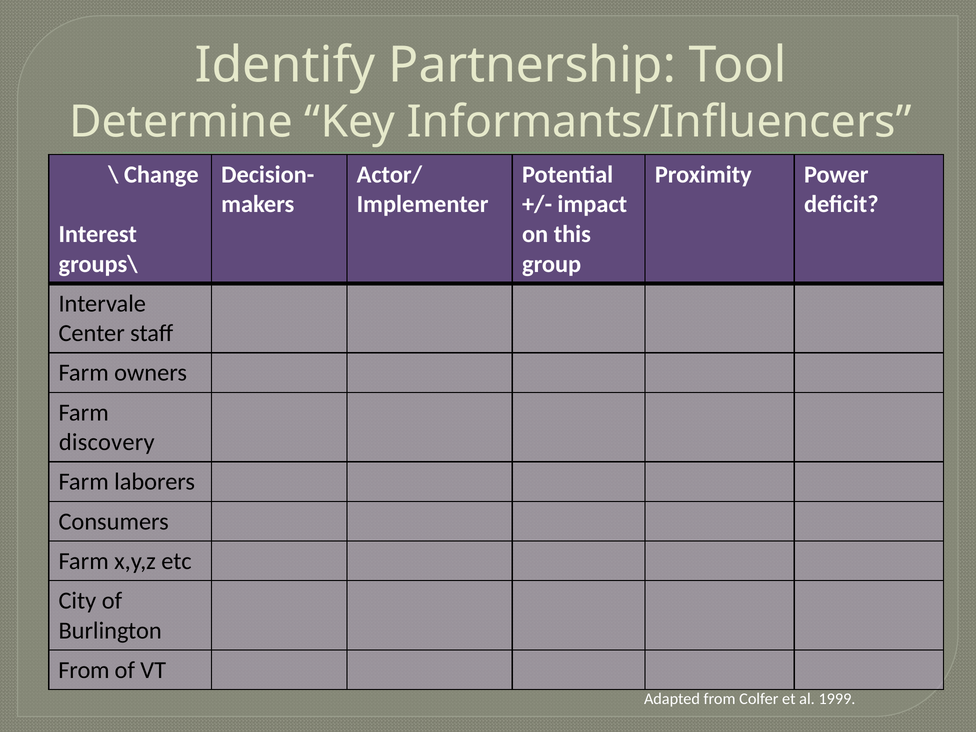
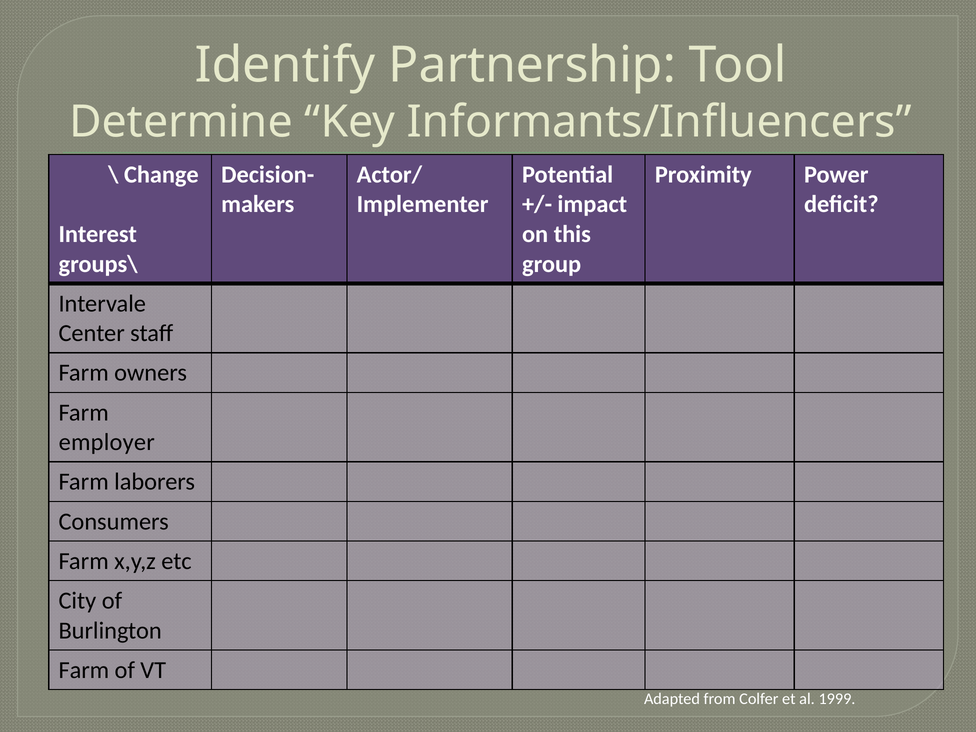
discovery: discovery -> employer
From at (84, 670): From -> Farm
